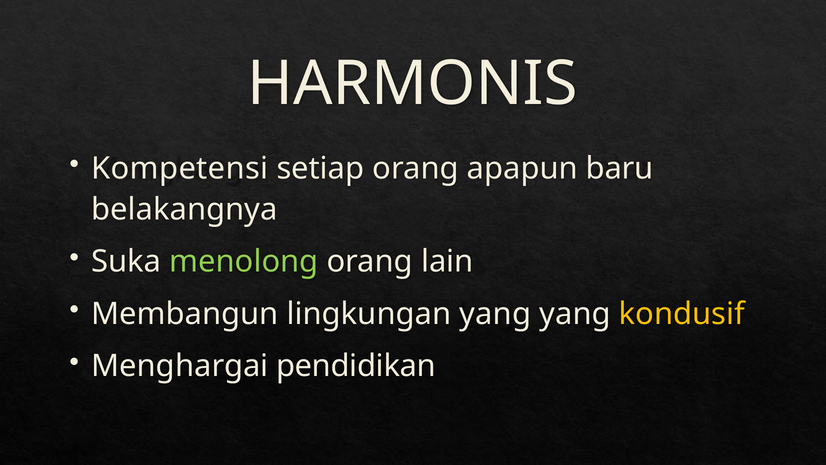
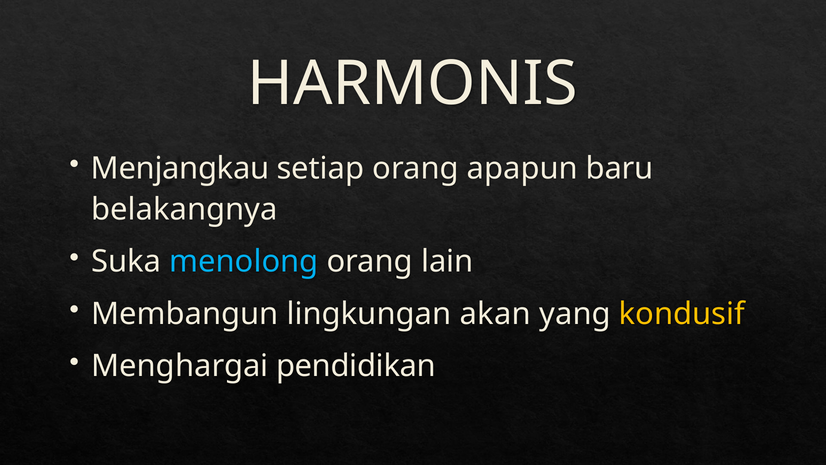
Kompetensi: Kompetensi -> Menjangkau
menolong colour: light green -> light blue
lingkungan yang: yang -> akan
